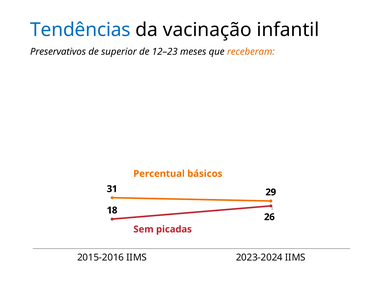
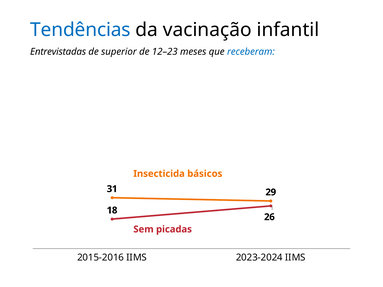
Preservativos: Preservativos -> Entrevistadas
receberam colour: orange -> blue
Percentual: Percentual -> Insecticida
